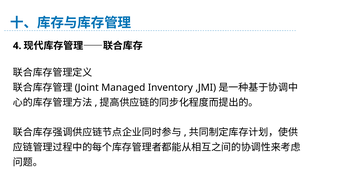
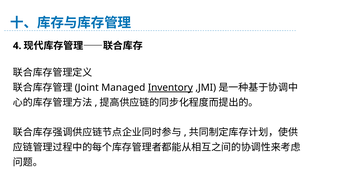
Inventory underline: none -> present
